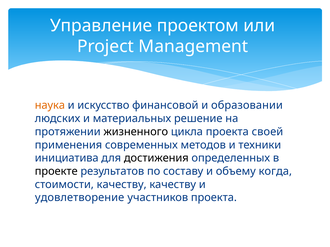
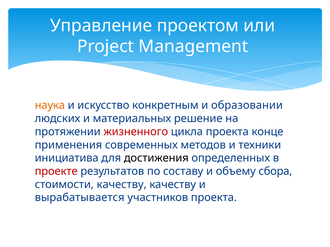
финансовой: финансовой -> конкретным
жизненного colour: black -> red
своей: своей -> конце
проекте colour: black -> red
когда: когда -> сбора
удовлетворение: удовлетворение -> вырабатывается
